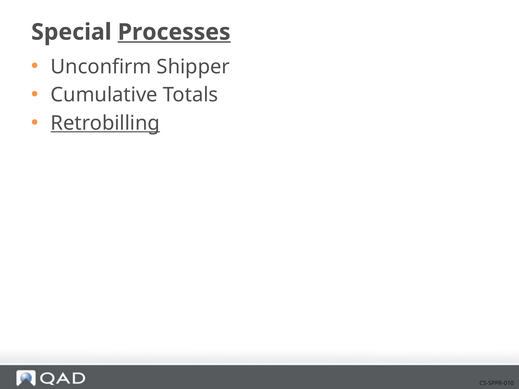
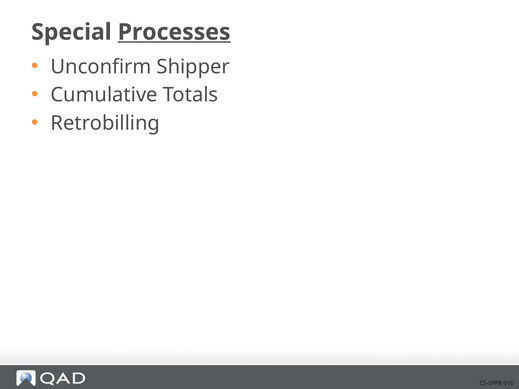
Retrobilling underline: present -> none
